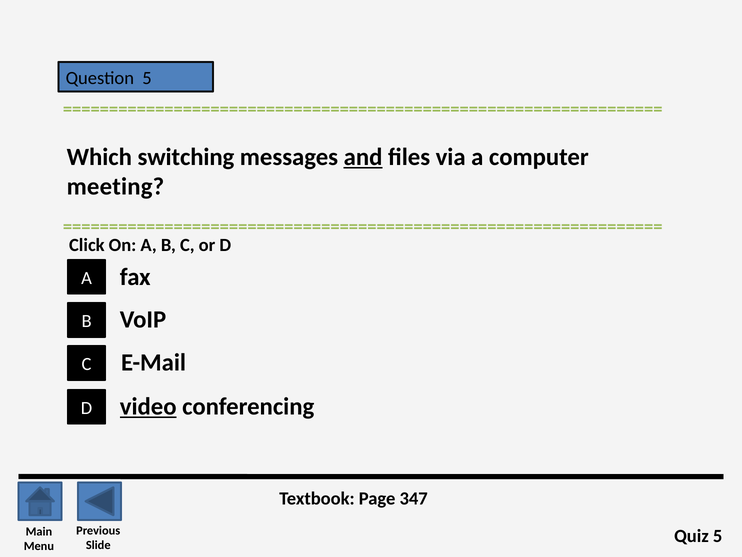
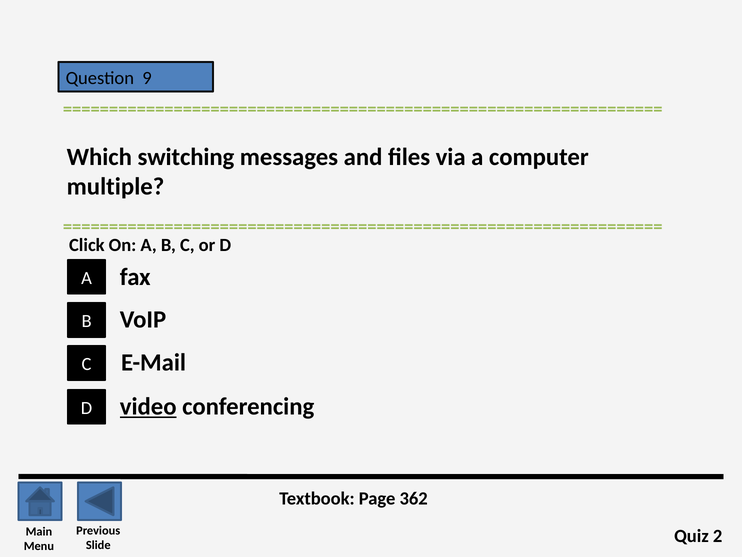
Question 5: 5 -> 9
and underline: present -> none
meeting: meeting -> multiple
347: 347 -> 362
Quiz 5: 5 -> 2
